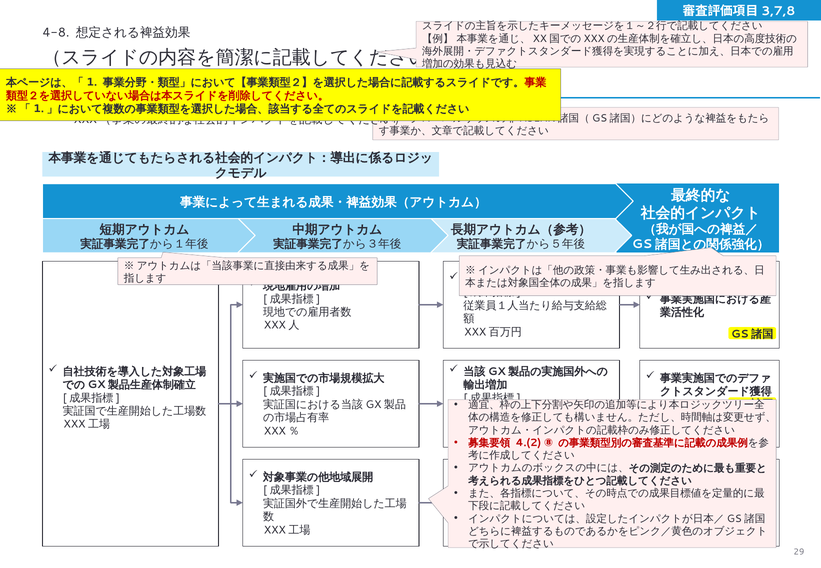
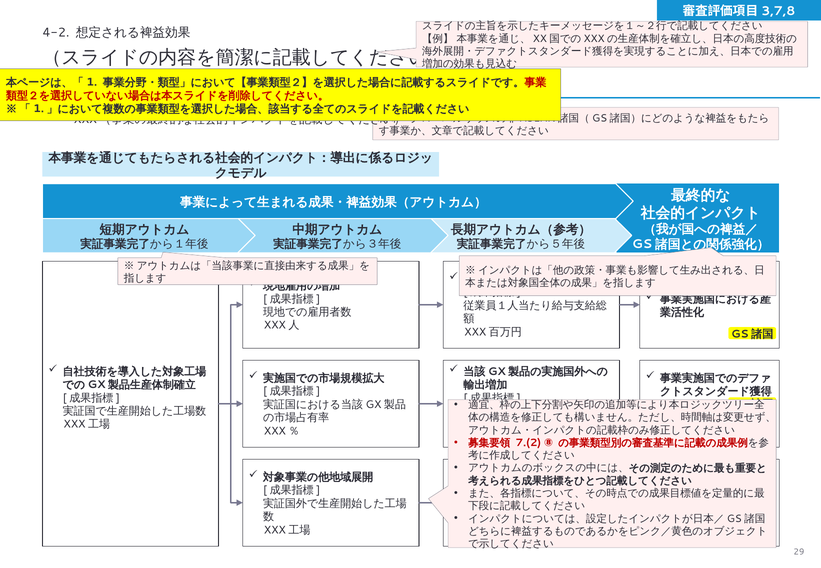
4-8: 4-8 -> 4-2
4.(2: 4.(2 -> 7.(2
